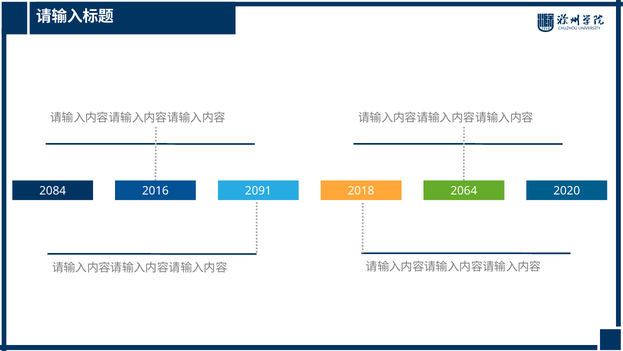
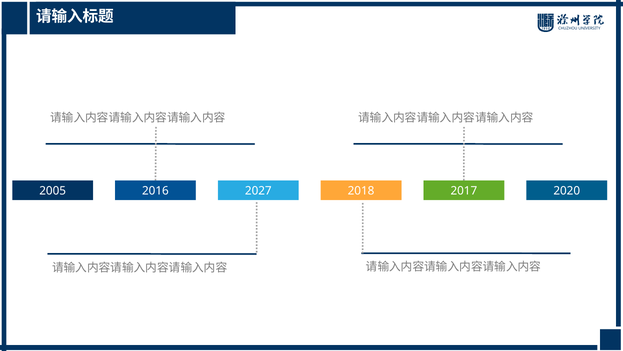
2084: 2084 -> 2005
2091: 2091 -> 2027
2064: 2064 -> 2017
